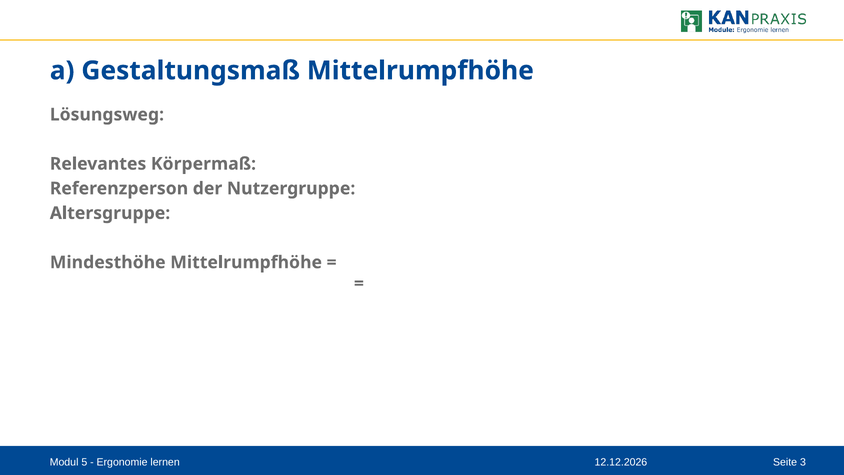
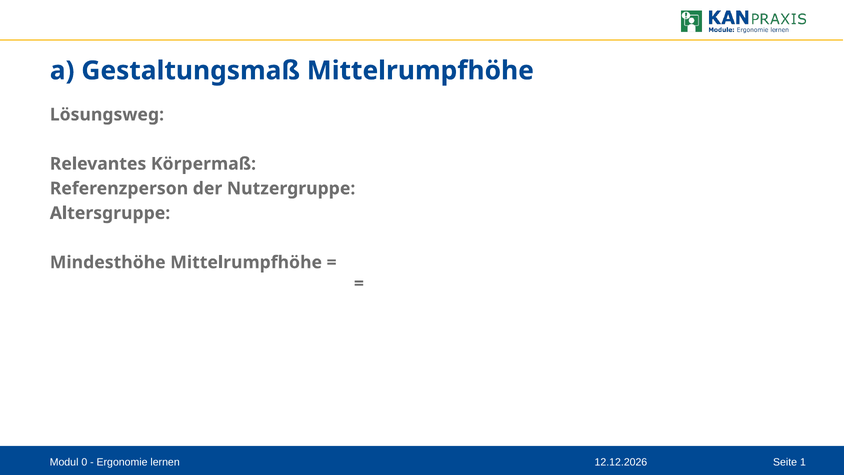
5: 5 -> 0
3: 3 -> 1
